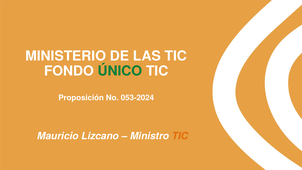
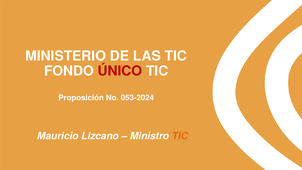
ÚNICO colour: green -> red
